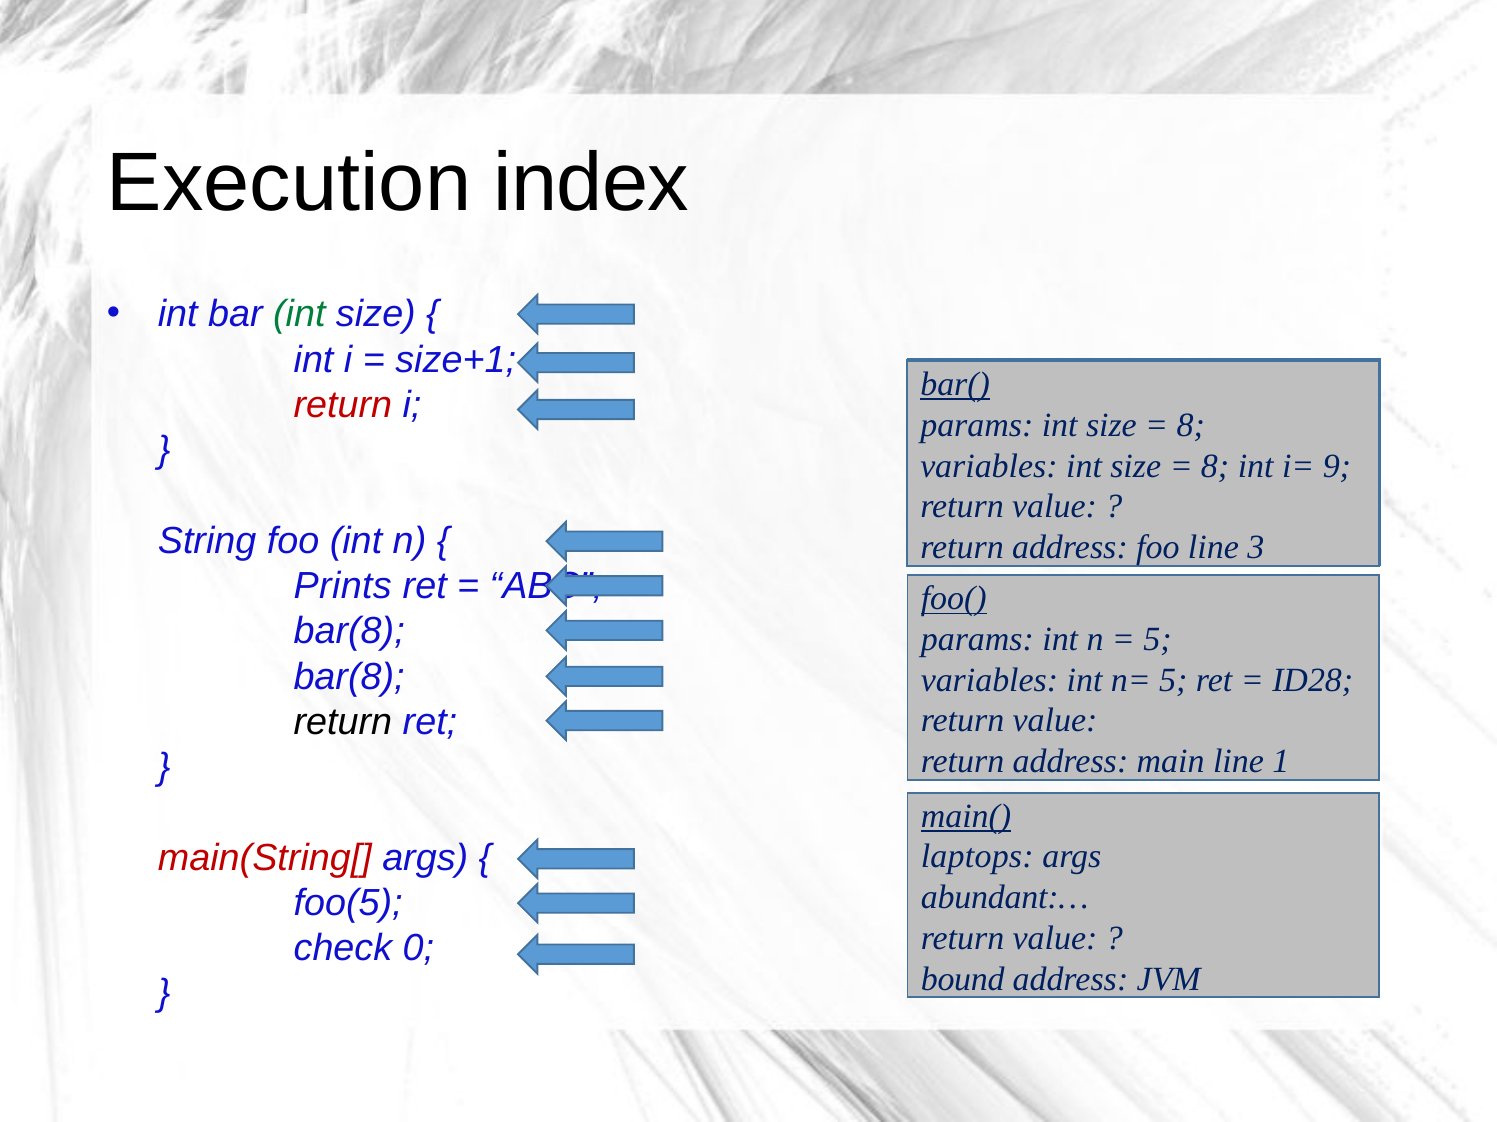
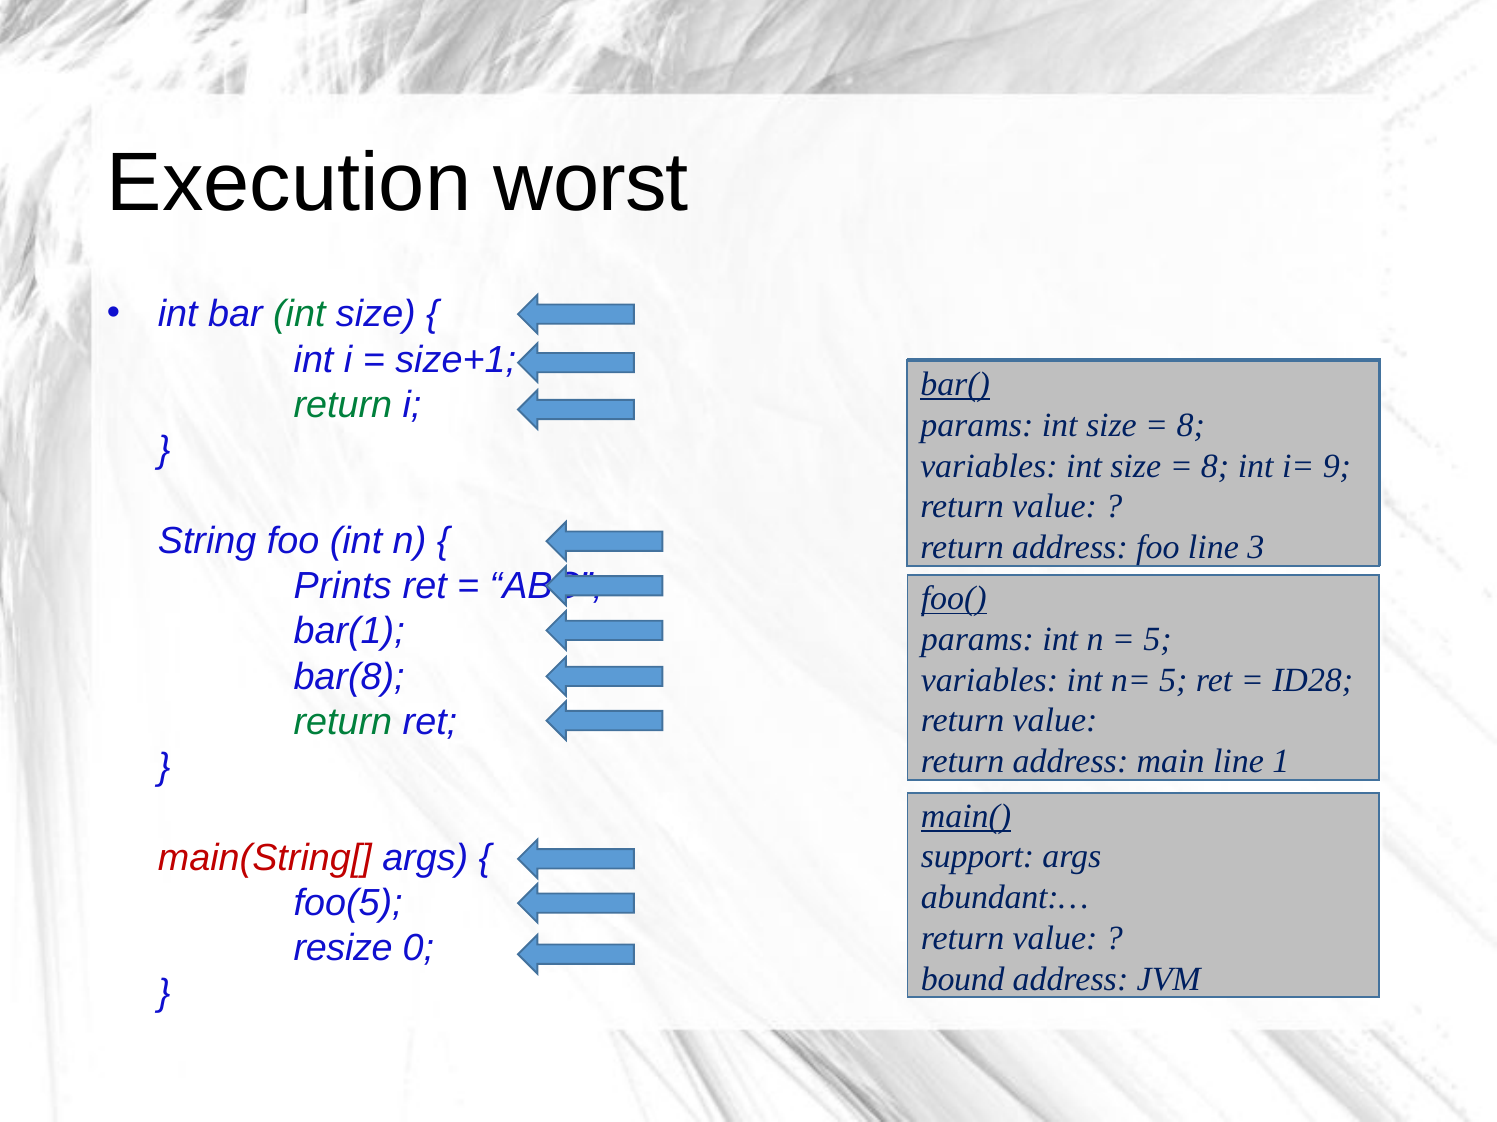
index: index -> worst
return at (343, 405) colour: red -> green
bar(8 at (349, 632): bar(8 -> bar(1
return at (343, 722) colour: black -> green
laptops: laptops -> support
check: check -> resize
